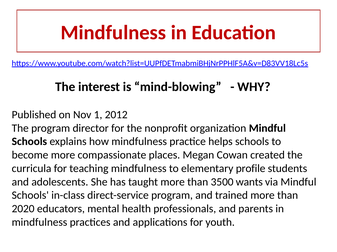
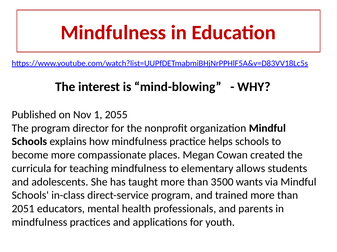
2012: 2012 -> 2055
profile: profile -> allows
2020: 2020 -> 2051
